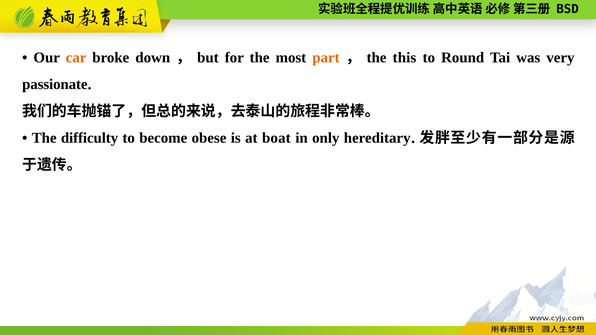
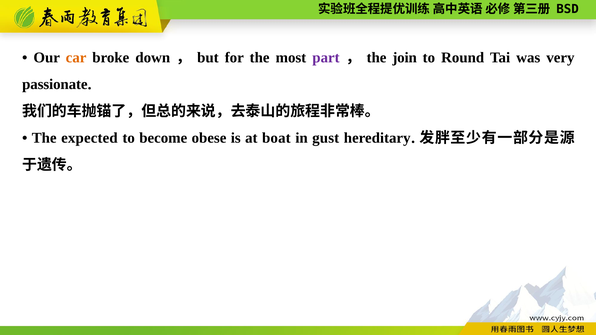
part colour: orange -> purple
this: this -> join
difficulty: difficulty -> expected
only: only -> gust
